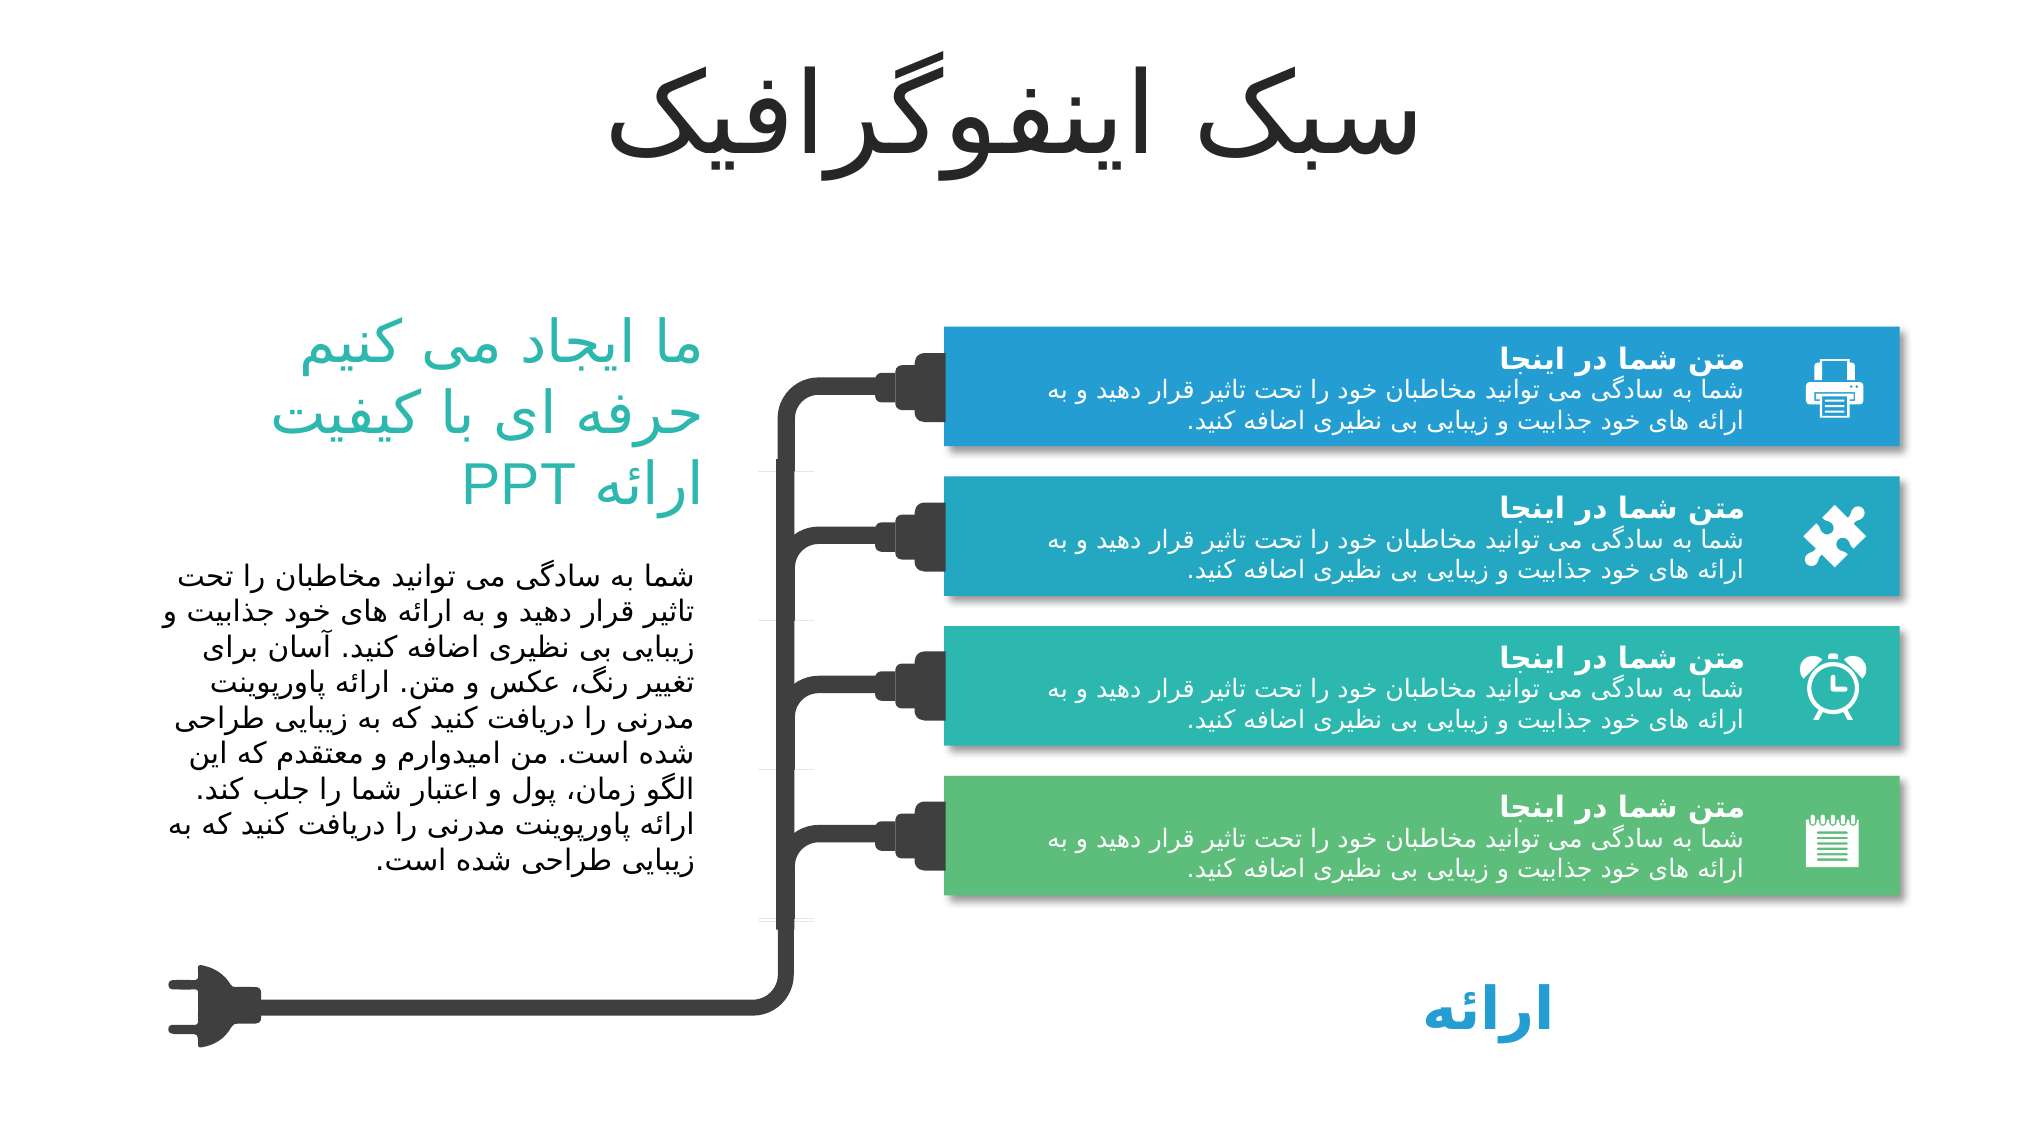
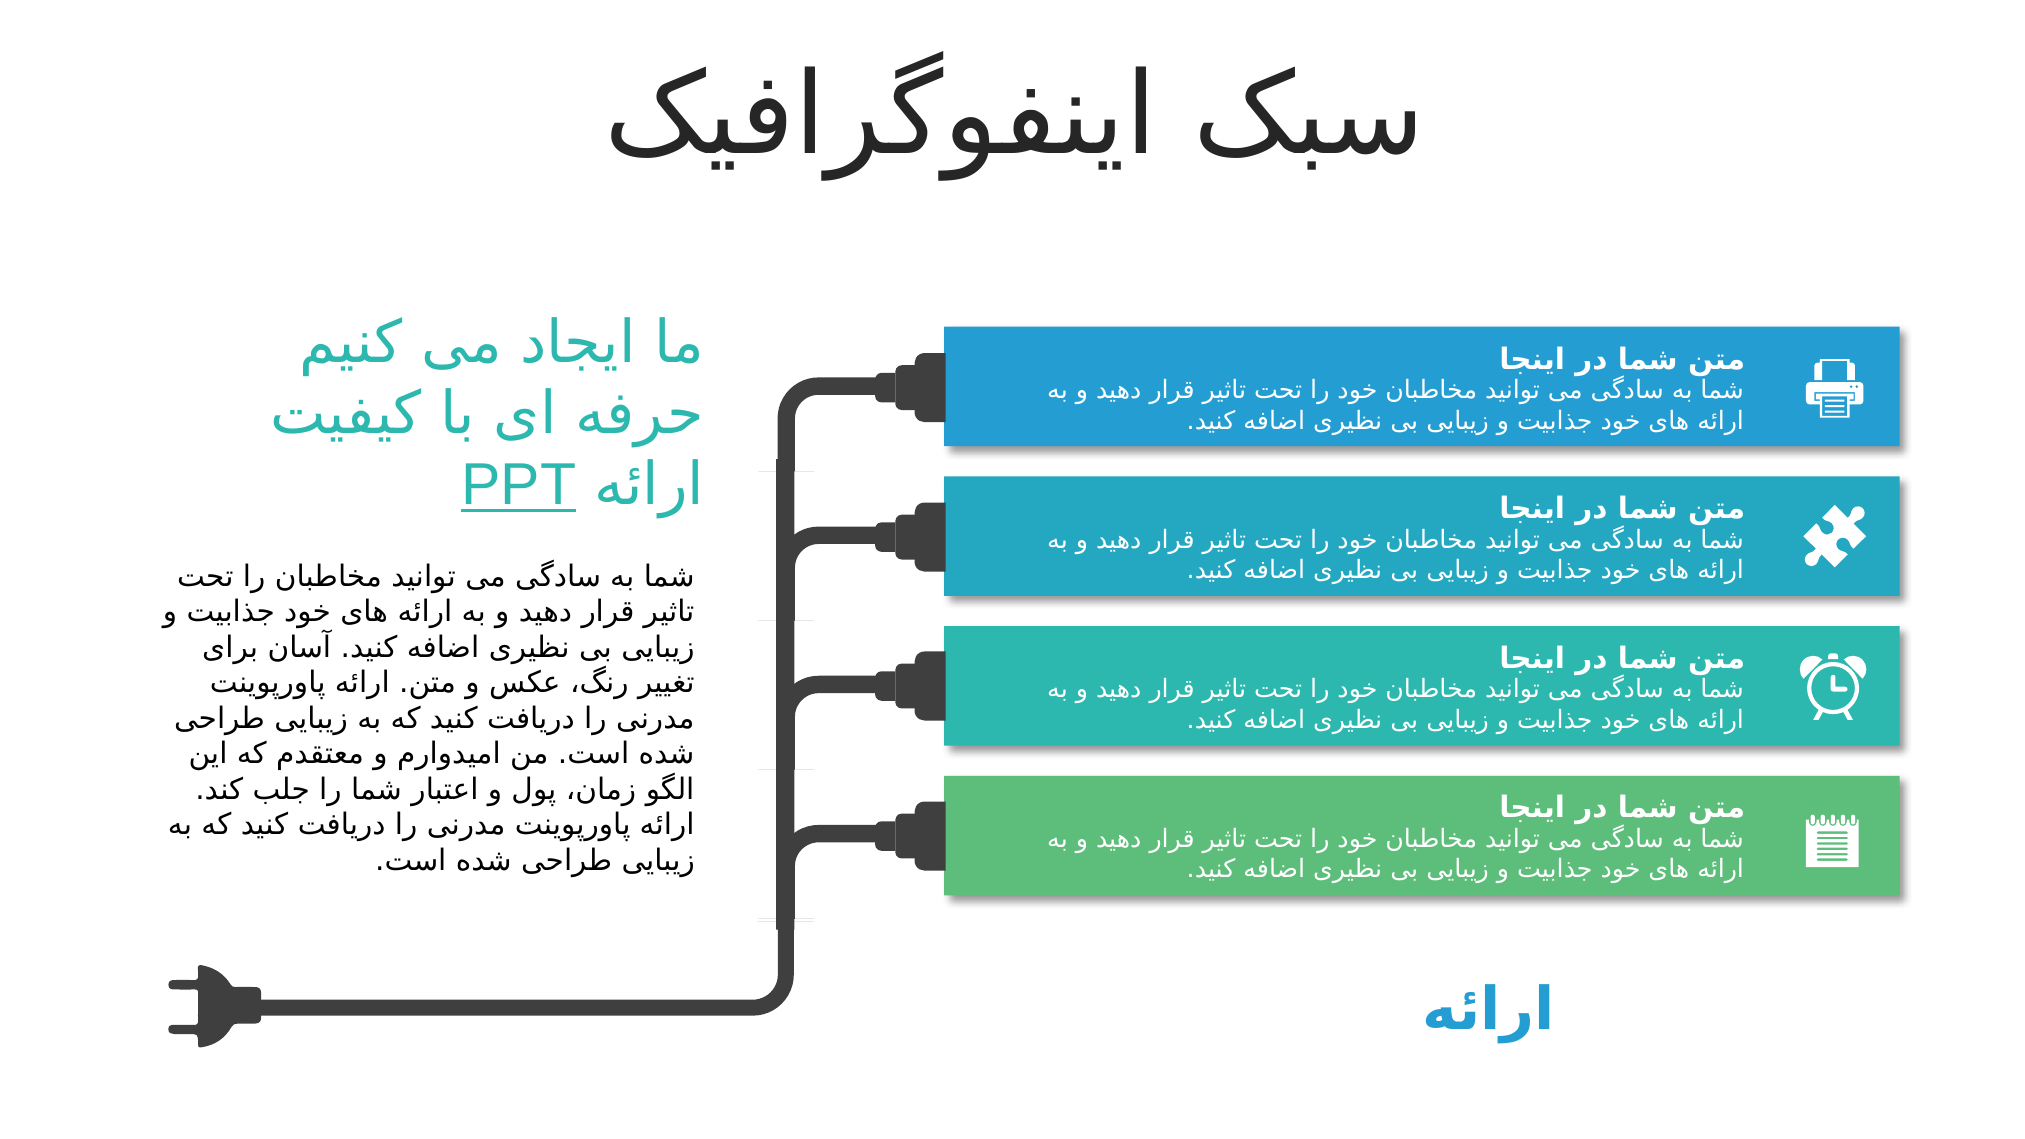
PPT underline: none -> present
